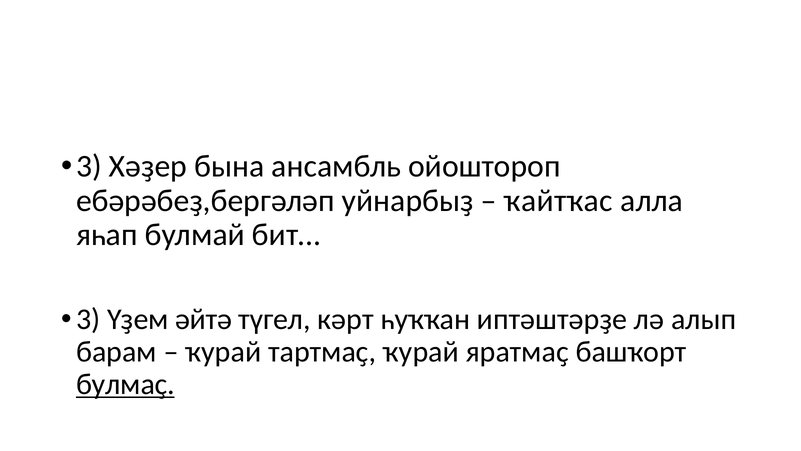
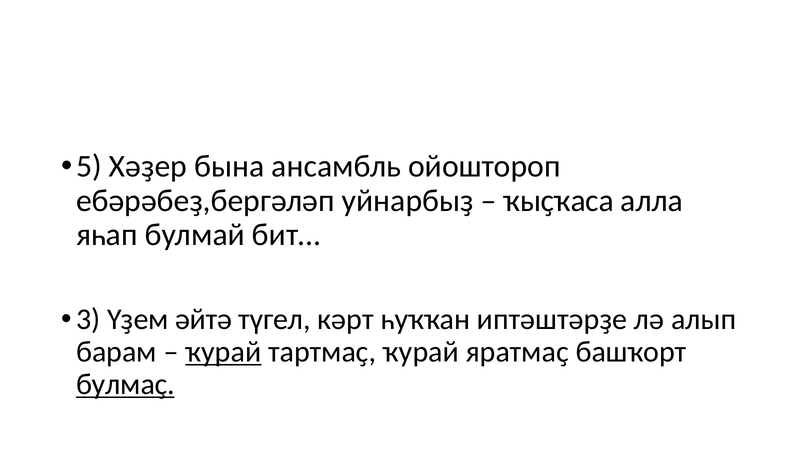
3 at (89, 166): 3 -> 5
ҡайтҡас: ҡайтҡас -> ҡыҫҡаса
ҡурай at (223, 351) underline: none -> present
